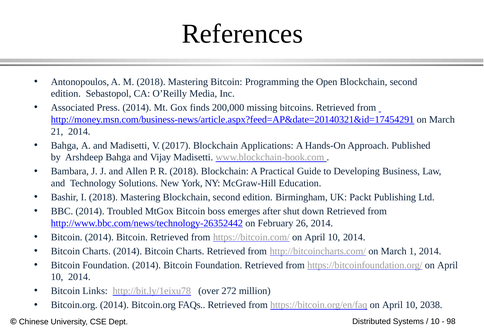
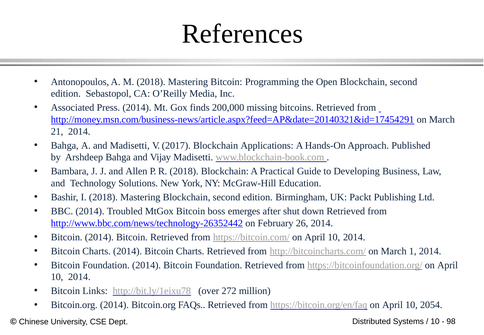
2038: 2038 -> 2054
